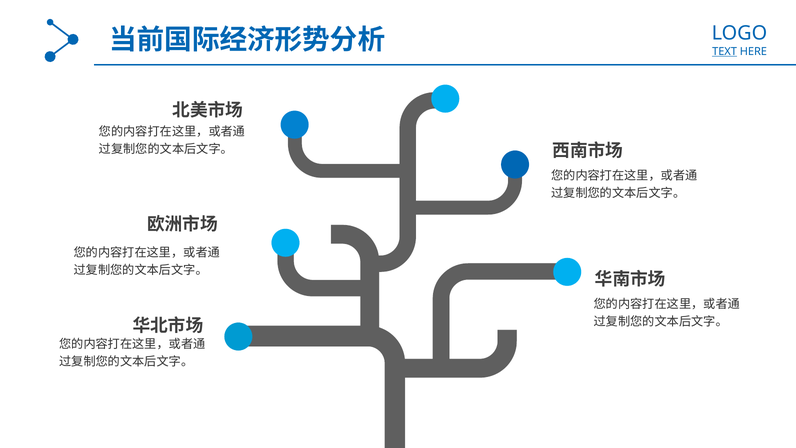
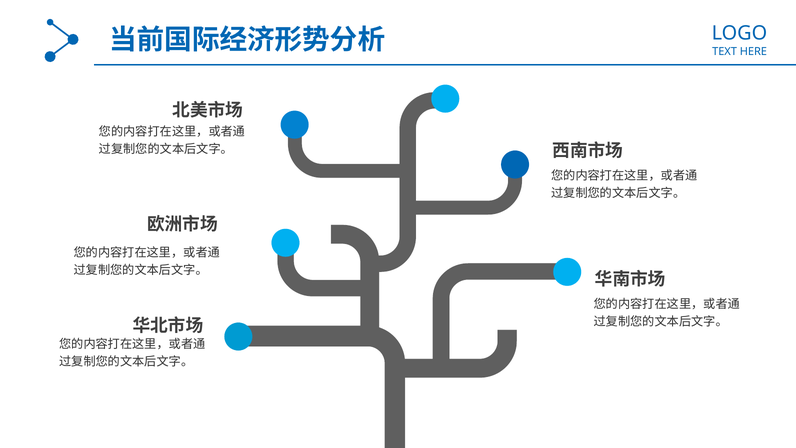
TEXT underline: present -> none
